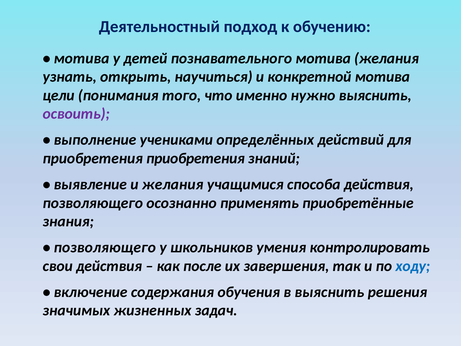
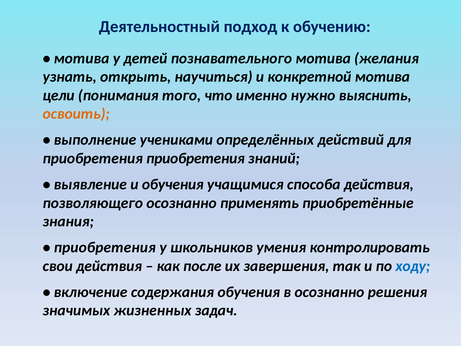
освоить colour: purple -> orange
и желания: желания -> обучения
позволяющего at (105, 247): позволяющего -> приобретения
в выяснить: выяснить -> осознанно
